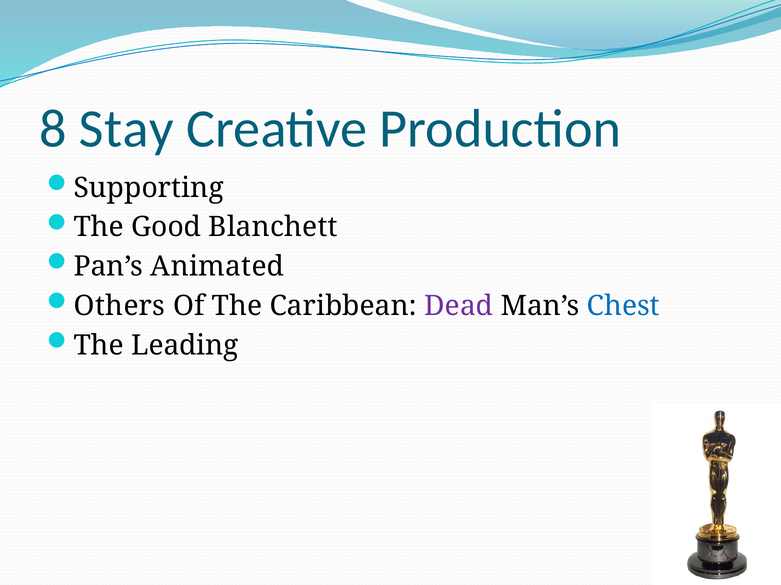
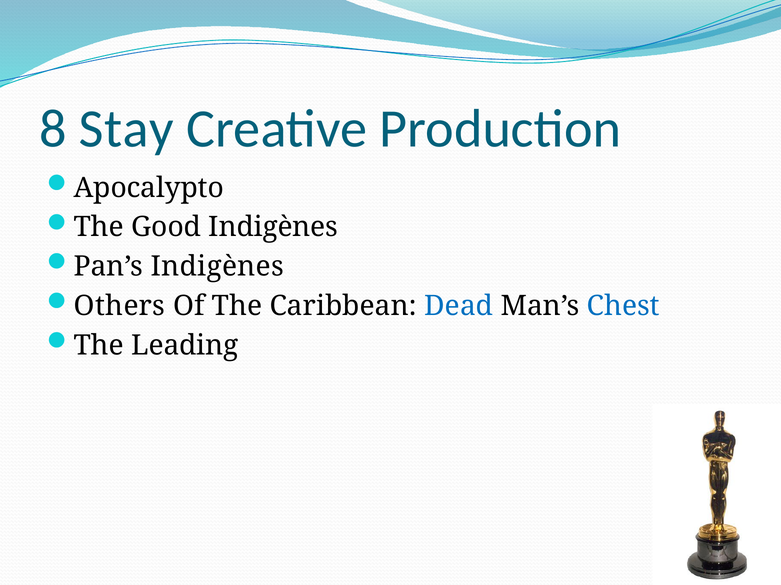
Supporting: Supporting -> Apocalypto
Good Blanchett: Blanchett -> Indigènes
Pan’s Animated: Animated -> Indigènes
Dead colour: purple -> blue
